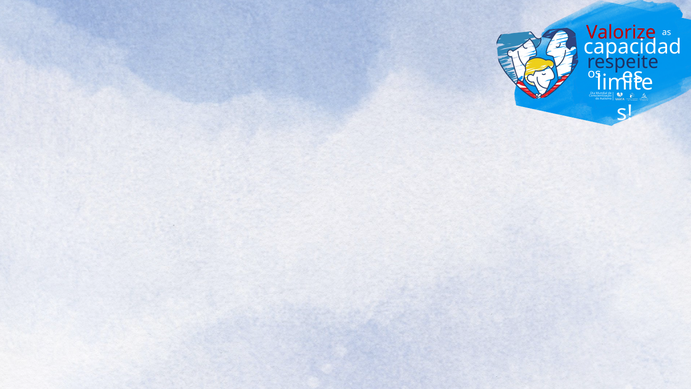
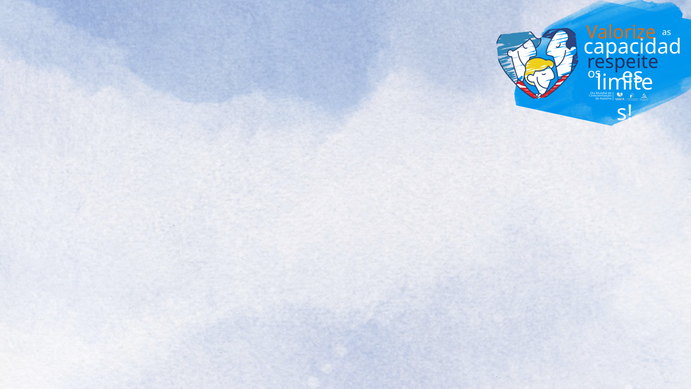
Valorize colour: red -> orange
